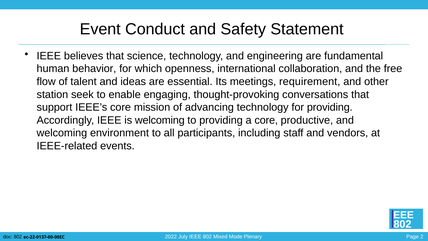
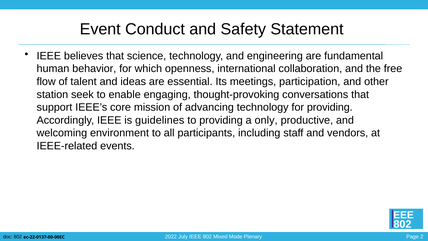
requirement: requirement -> participation
is welcoming: welcoming -> guidelines
a core: core -> only
